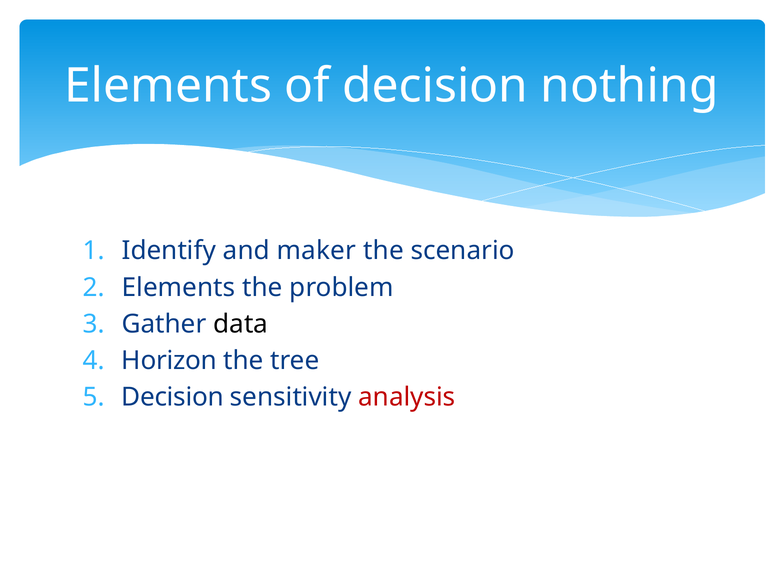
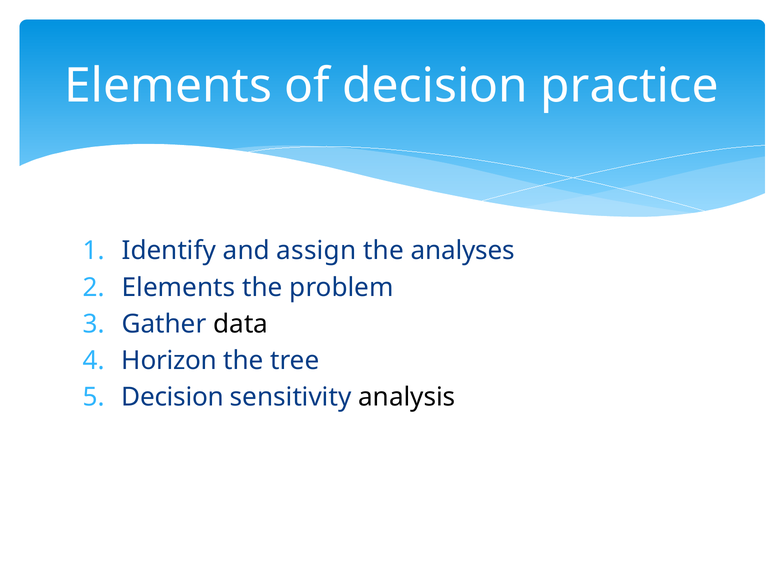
nothing: nothing -> practice
maker: maker -> assign
scenario: scenario -> analyses
analysis colour: red -> black
